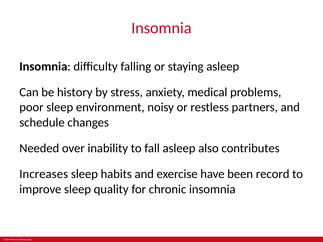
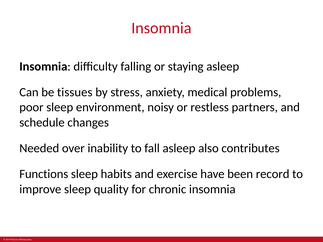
history: history -> tissues
Increases: Increases -> Functions
